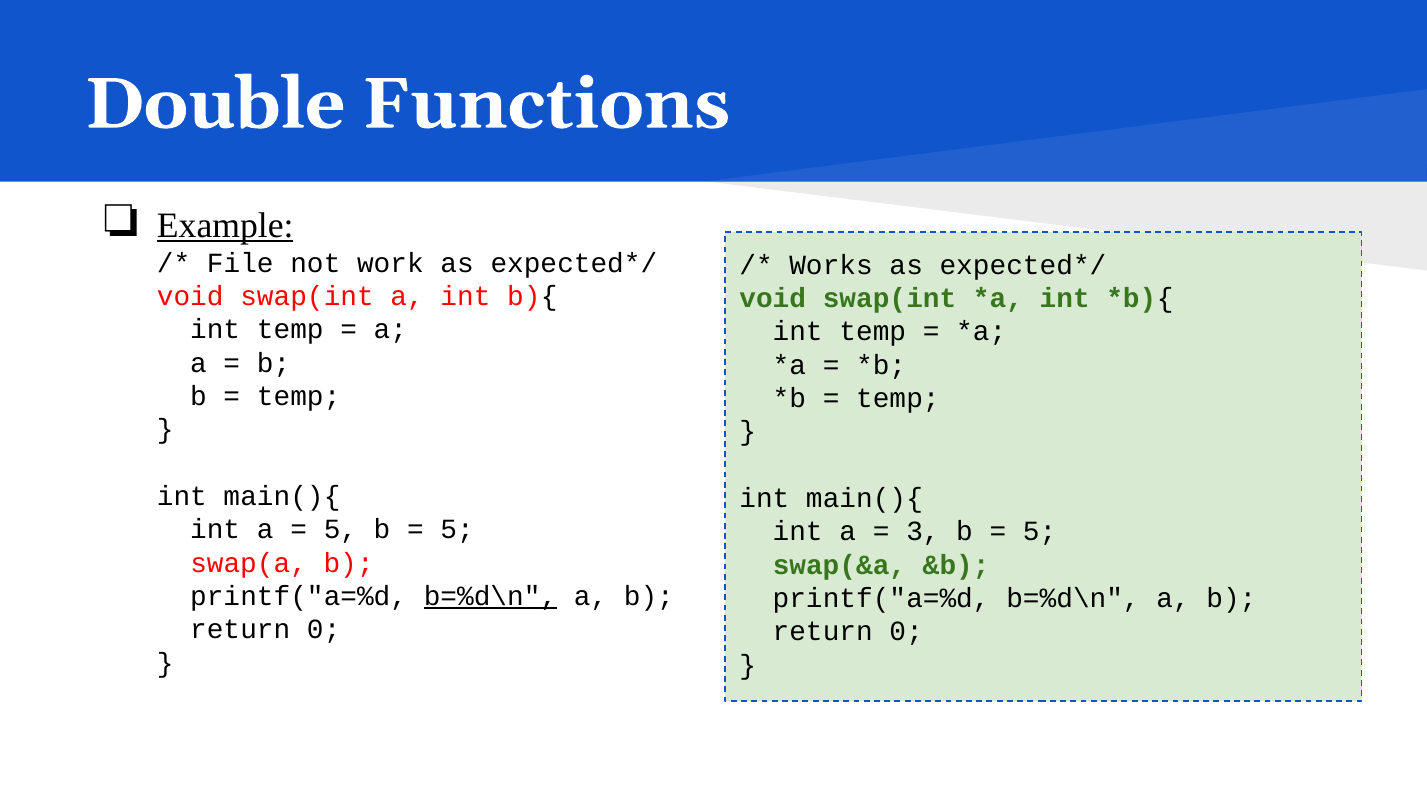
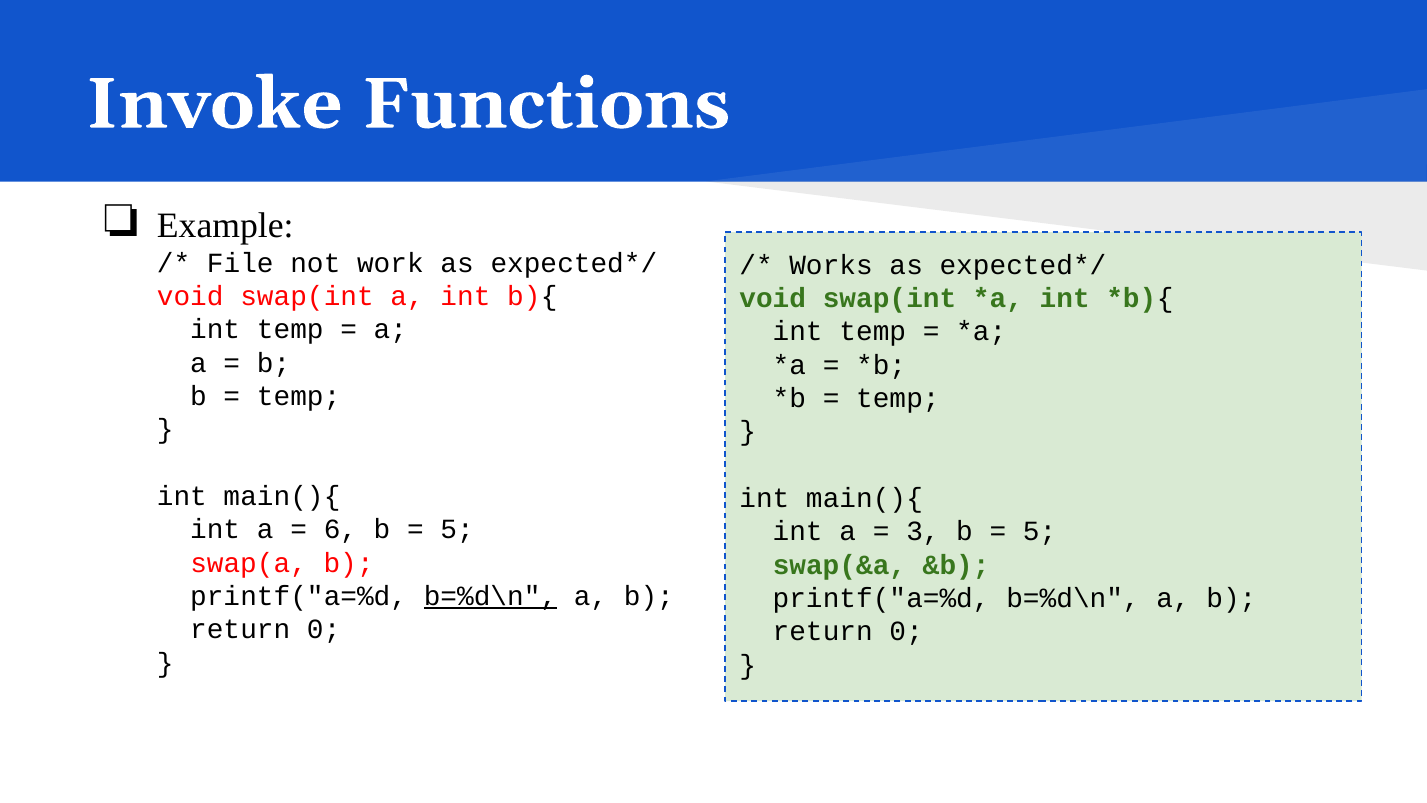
Double: Double -> Invoke
Example underline: present -> none
5 at (340, 530): 5 -> 6
